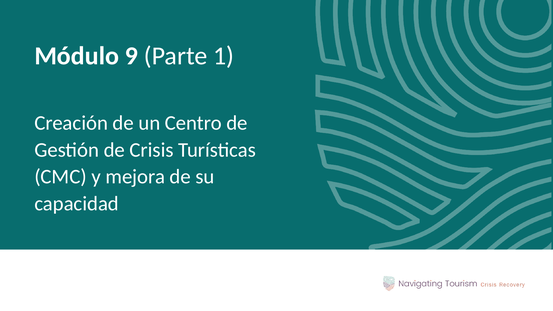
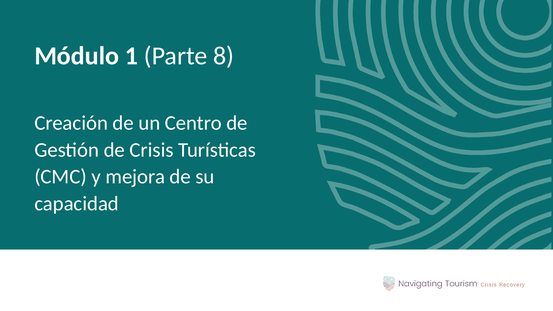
9: 9 -> 1
1: 1 -> 8
